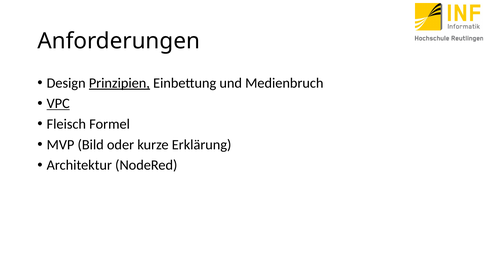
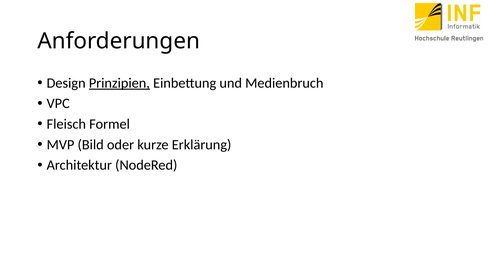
VPC underline: present -> none
